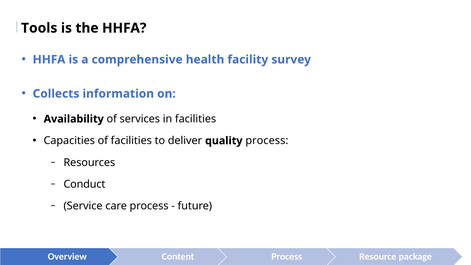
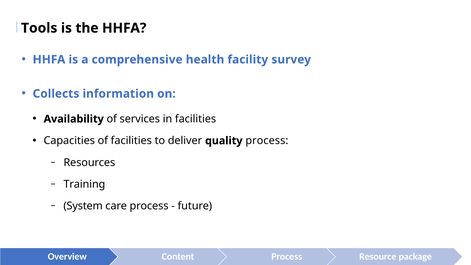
Conduct: Conduct -> Training
Service: Service -> System
